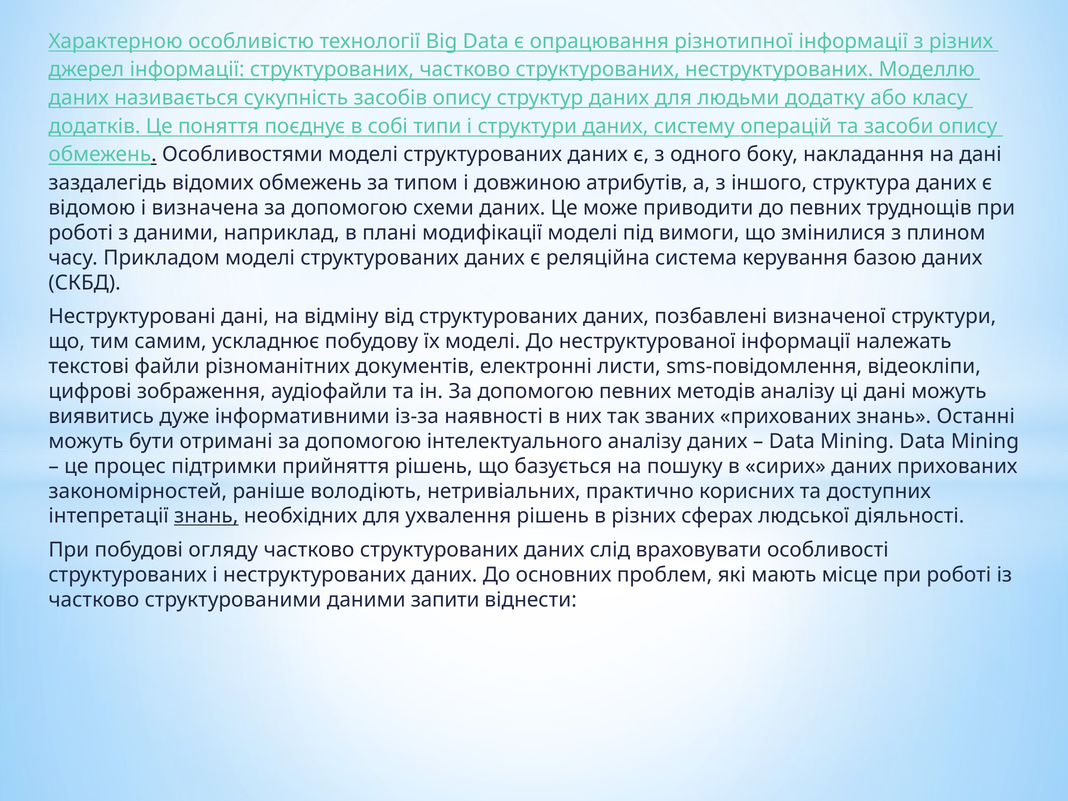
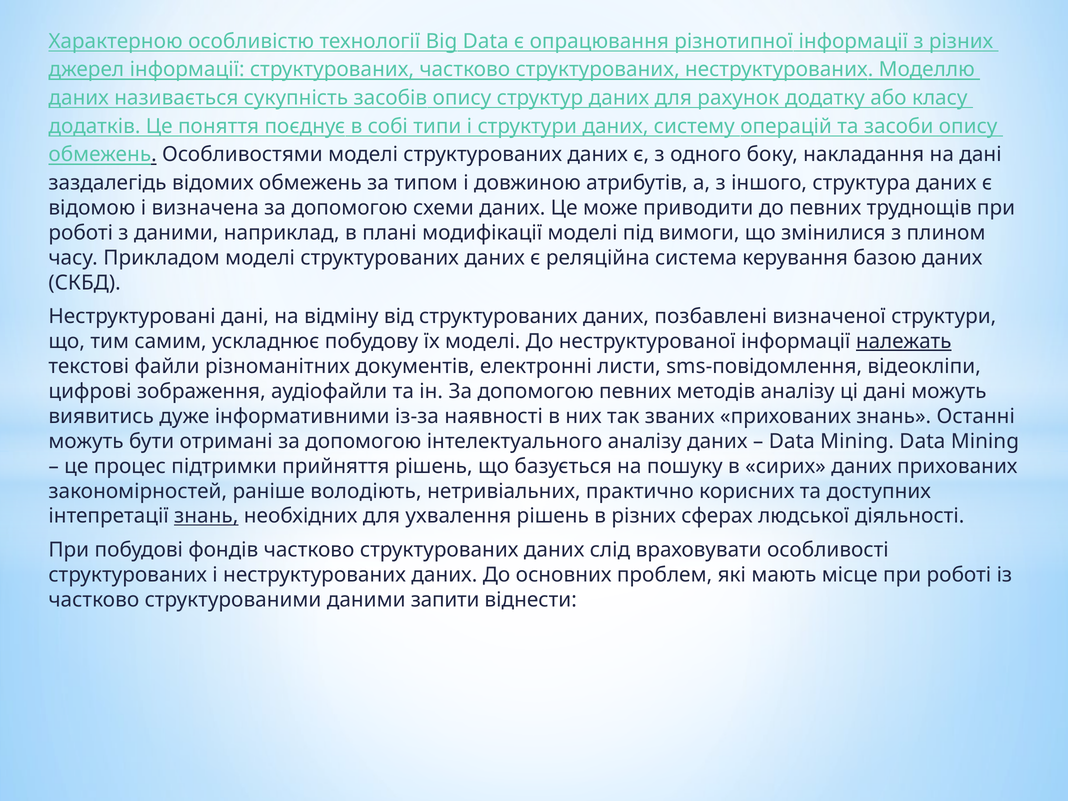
людьми: людьми -> рахунок
належать underline: none -> present
огляду: огляду -> фондів
